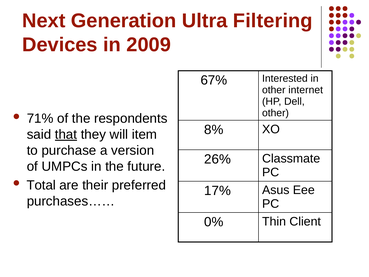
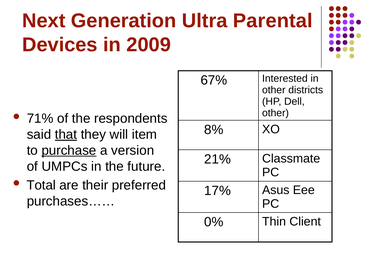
Filtering: Filtering -> Parental
internet: internet -> districts
purchase underline: none -> present
26%: 26% -> 21%
